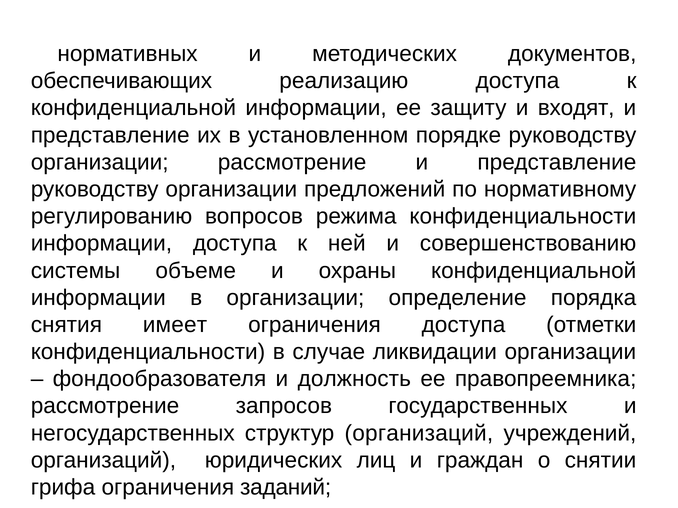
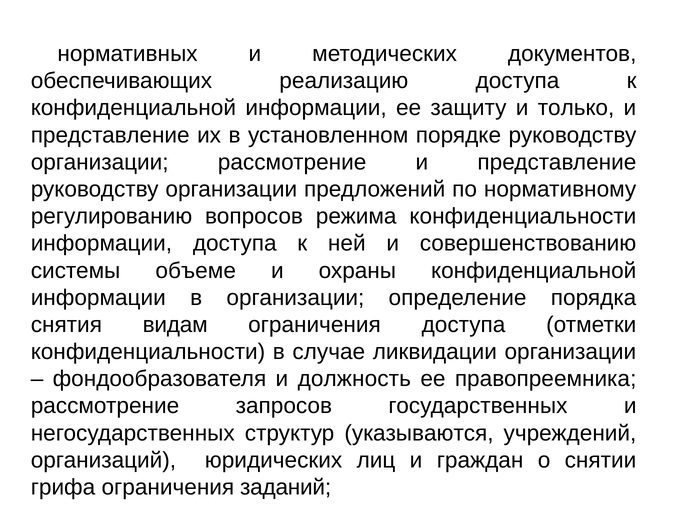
входят: входят -> только
имеет: имеет -> видам
структур организаций: организаций -> указываются
